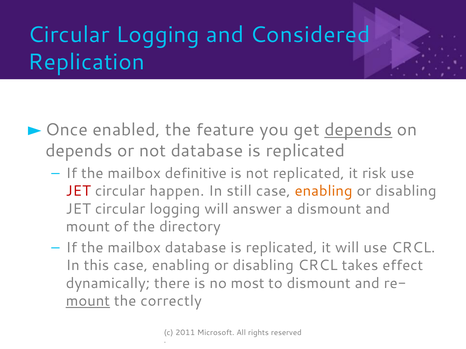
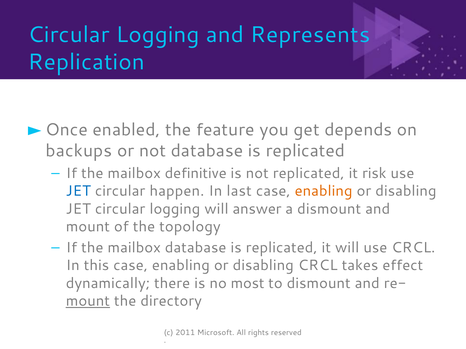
Considered: Considered -> Represents
depends at (358, 130) underline: present -> none
depends at (79, 151): depends -> backups
JET at (78, 191) colour: red -> blue
still: still -> last
directory: directory -> topology
correctly: correctly -> directory
